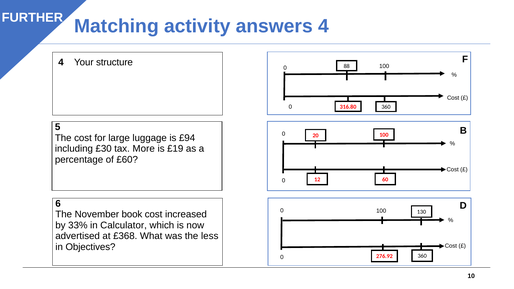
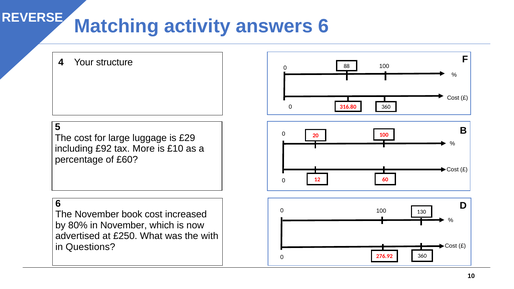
FURTHER: FURTHER -> REVERSE
answers 4: 4 -> 6
£94: £94 -> £29
£30: £30 -> £92
£19: £19 -> £10
33%: 33% -> 80%
in Calculator: Calculator -> November
£368: £368 -> £250
less: less -> with
Objectives: Objectives -> Questions
